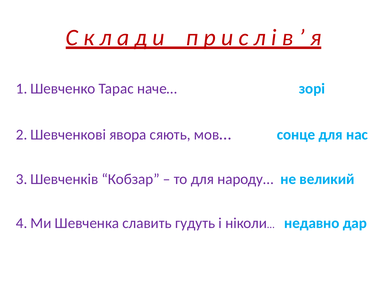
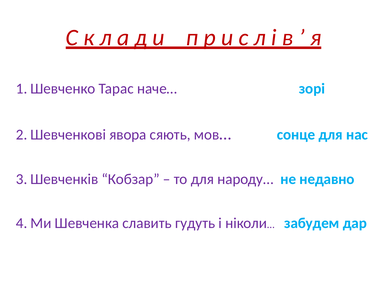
великий: великий -> недавно
недавно: недавно -> забудем
